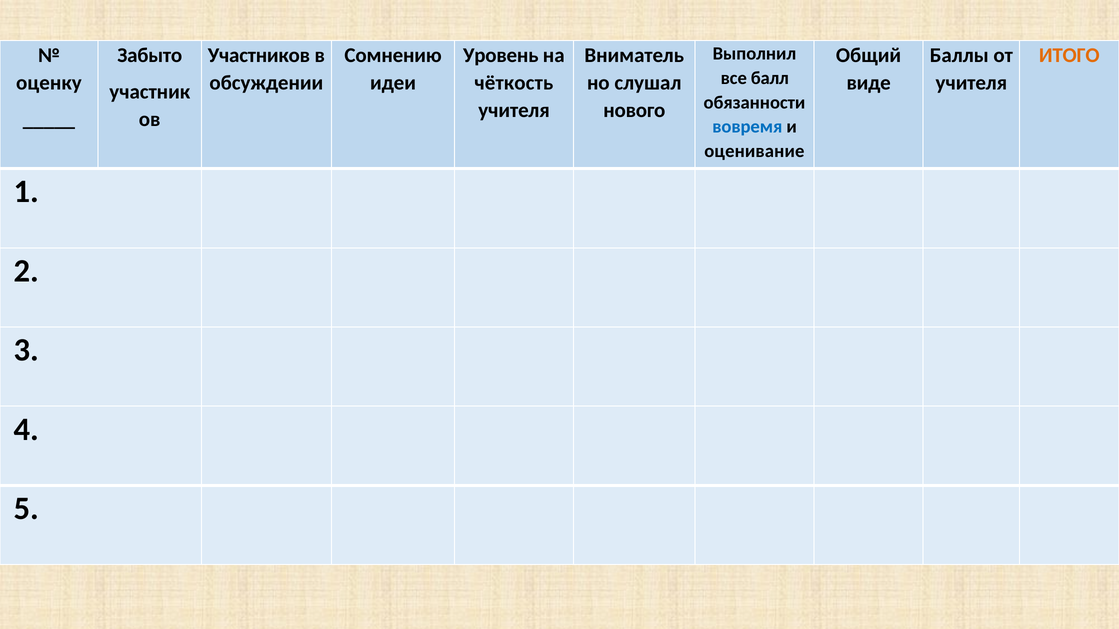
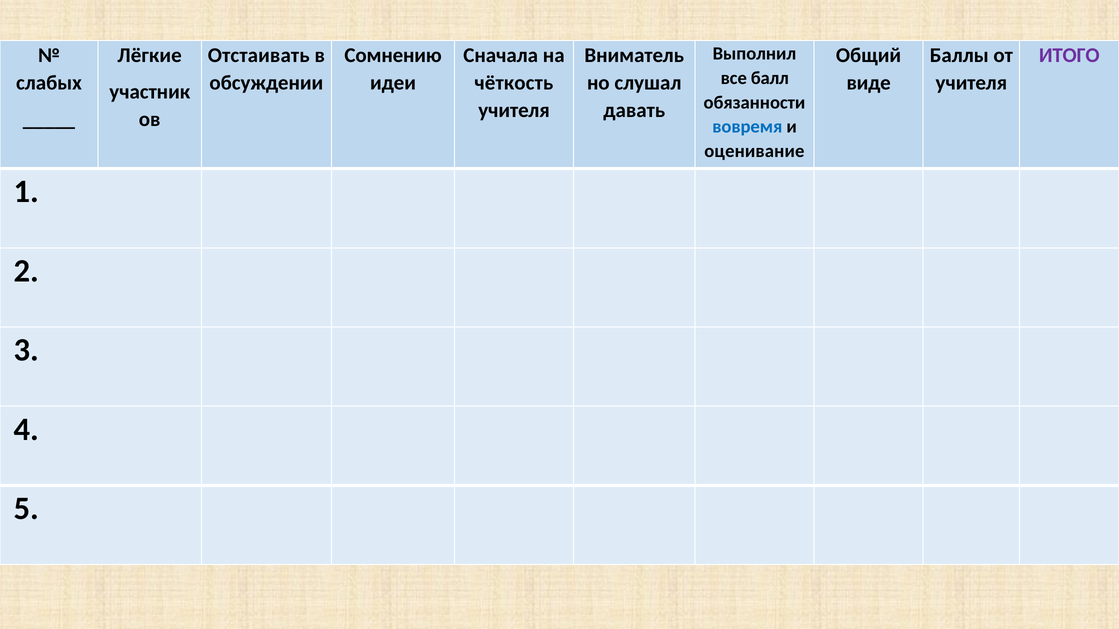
Забыто: Забыто -> Лёгкие
Участников: Участников -> Отстаивать
Уровень: Уровень -> Сначала
ИТОГО colour: orange -> purple
оценку: оценку -> слабых
нового: нового -> давать
